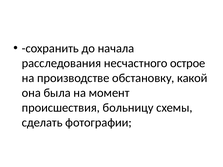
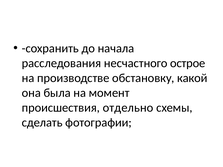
больницу: больницу -> отдельно
